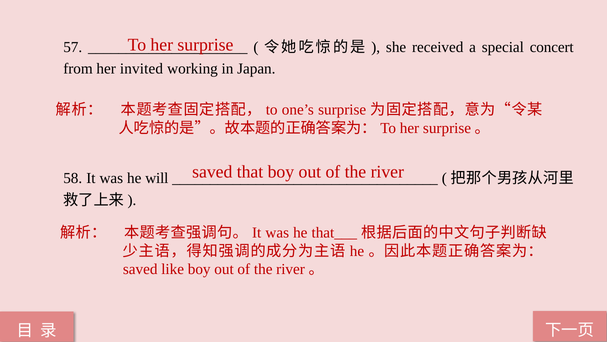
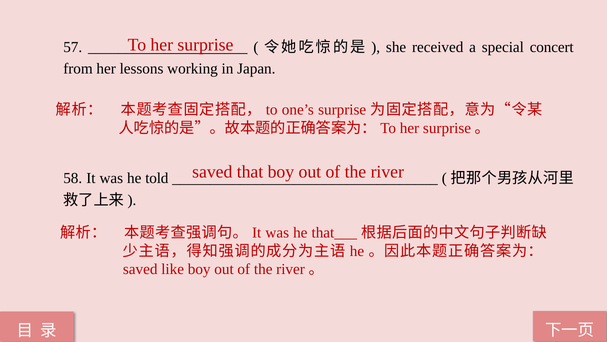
invited: invited -> lessons
will: will -> told
